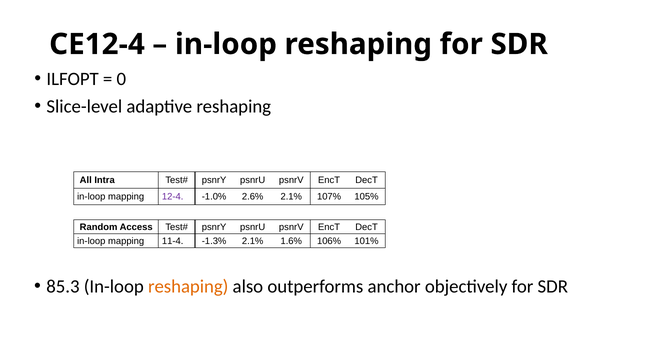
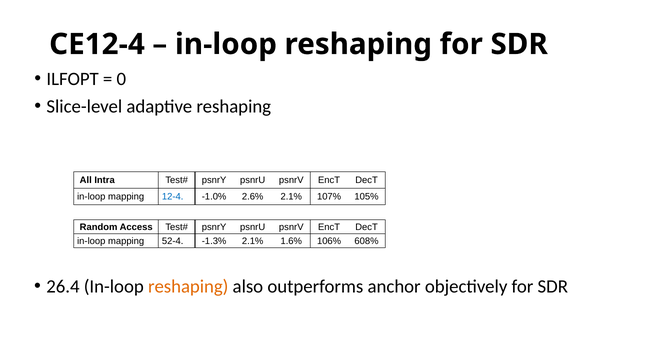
12-4 colour: purple -> blue
11-4: 11-4 -> 52-4
101%: 101% -> 608%
85.3: 85.3 -> 26.4
